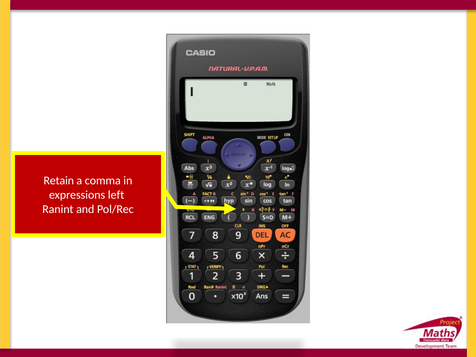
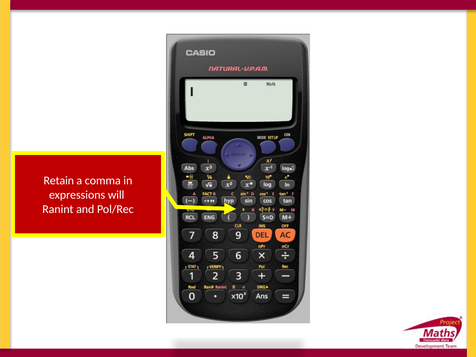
left: left -> will
